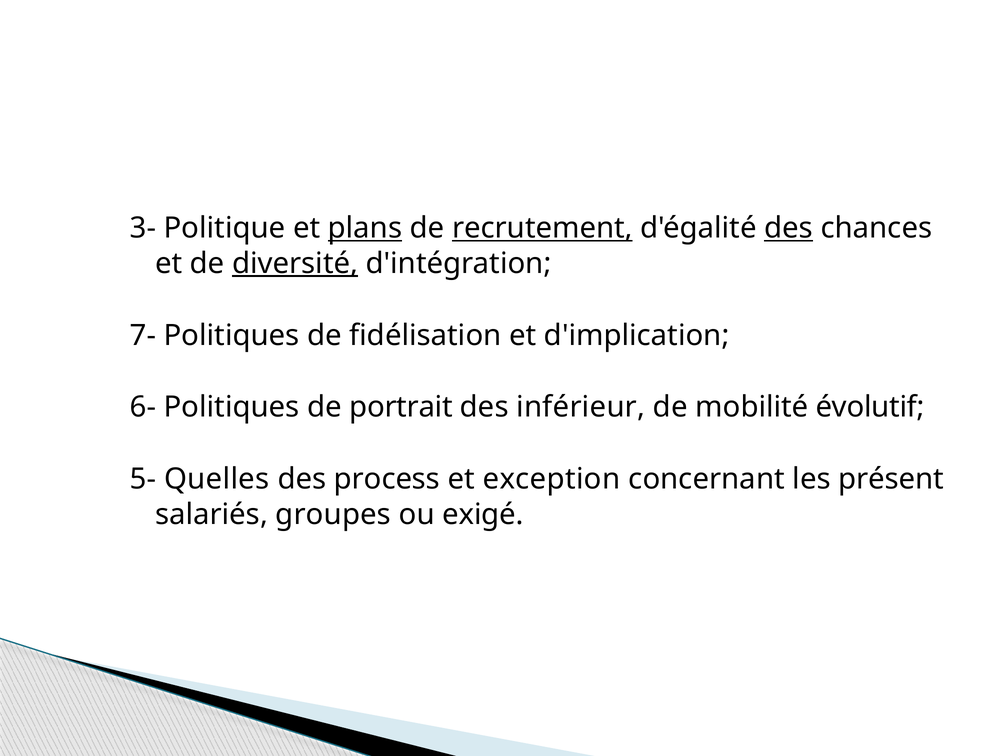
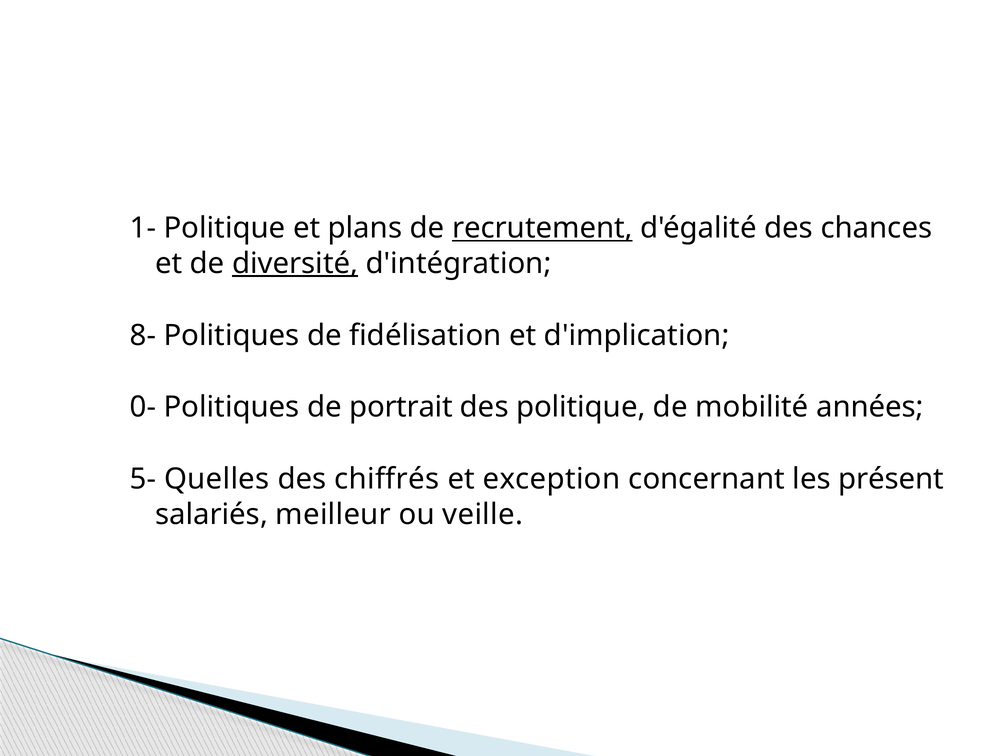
3-: 3- -> 1-
plans underline: present -> none
des at (789, 228) underline: present -> none
7-: 7- -> 8-
6-: 6- -> 0-
des inférieur: inférieur -> politique
évolutif: évolutif -> années
process: process -> chiffrés
groupes: groupes -> meilleur
exigé: exigé -> veille
